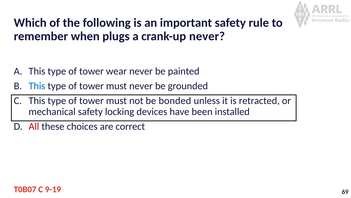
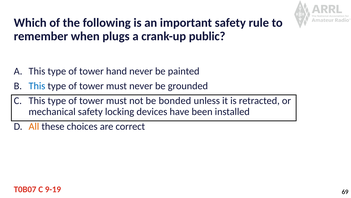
crank-up never: never -> public
wear: wear -> hand
All colour: red -> orange
